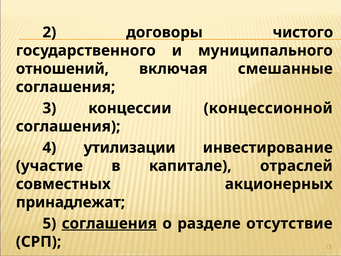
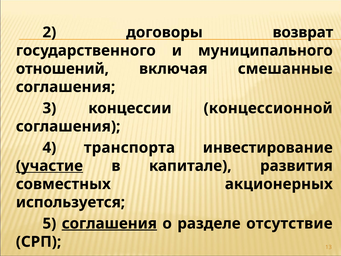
чистого: чистого -> возврат
утилизации: утилизации -> транспорта
участие underline: none -> present
отраслей: отраслей -> развития
принадлежат: принадлежат -> используется
